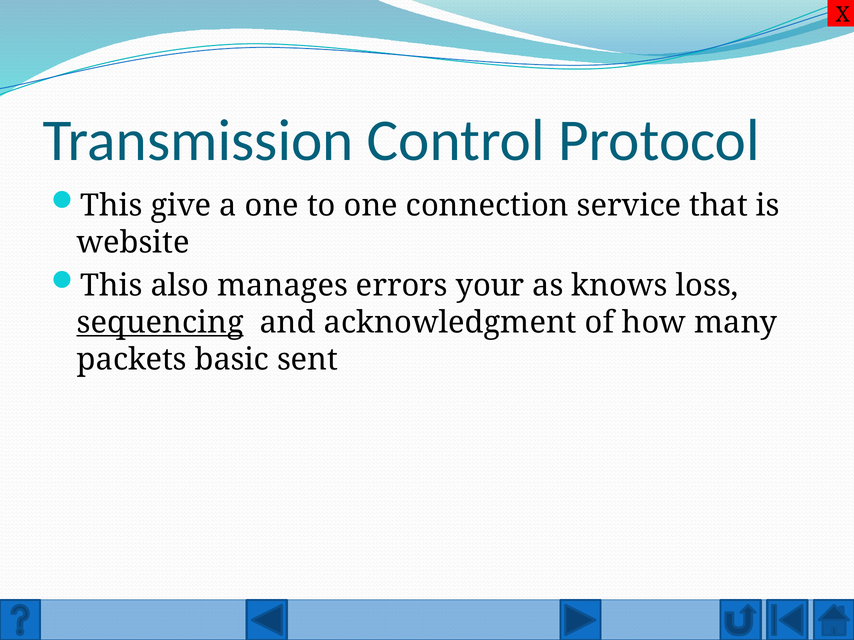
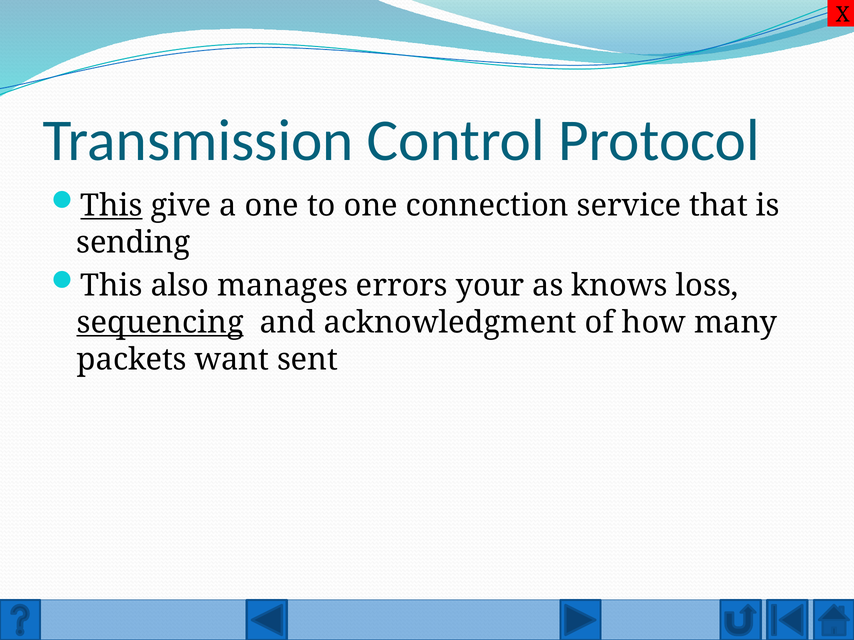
This at (112, 206) underline: none -> present
website: website -> sending
basic: basic -> want
